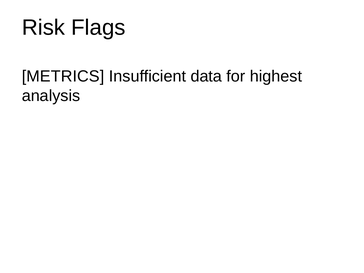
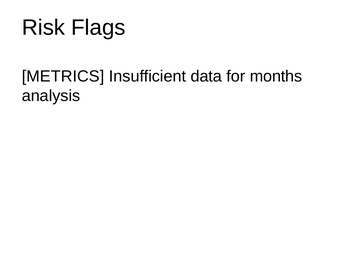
highest: highest -> months
